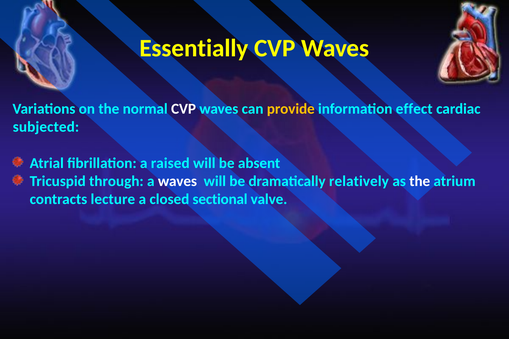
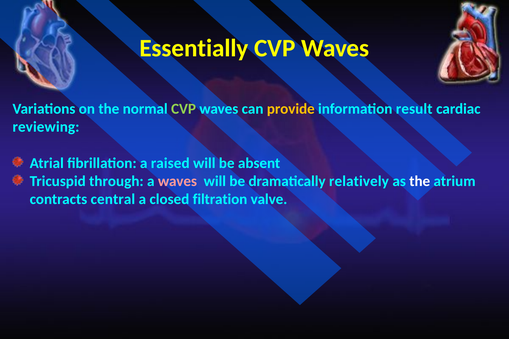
CVP at (184, 109) colour: white -> light green
effect: effect -> result
subjected: subjected -> reviewing
waves at (177, 181) colour: white -> pink
lecture: lecture -> central
sectional: sectional -> filtration
